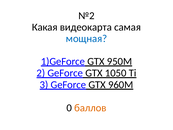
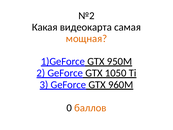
мощная colour: blue -> orange
